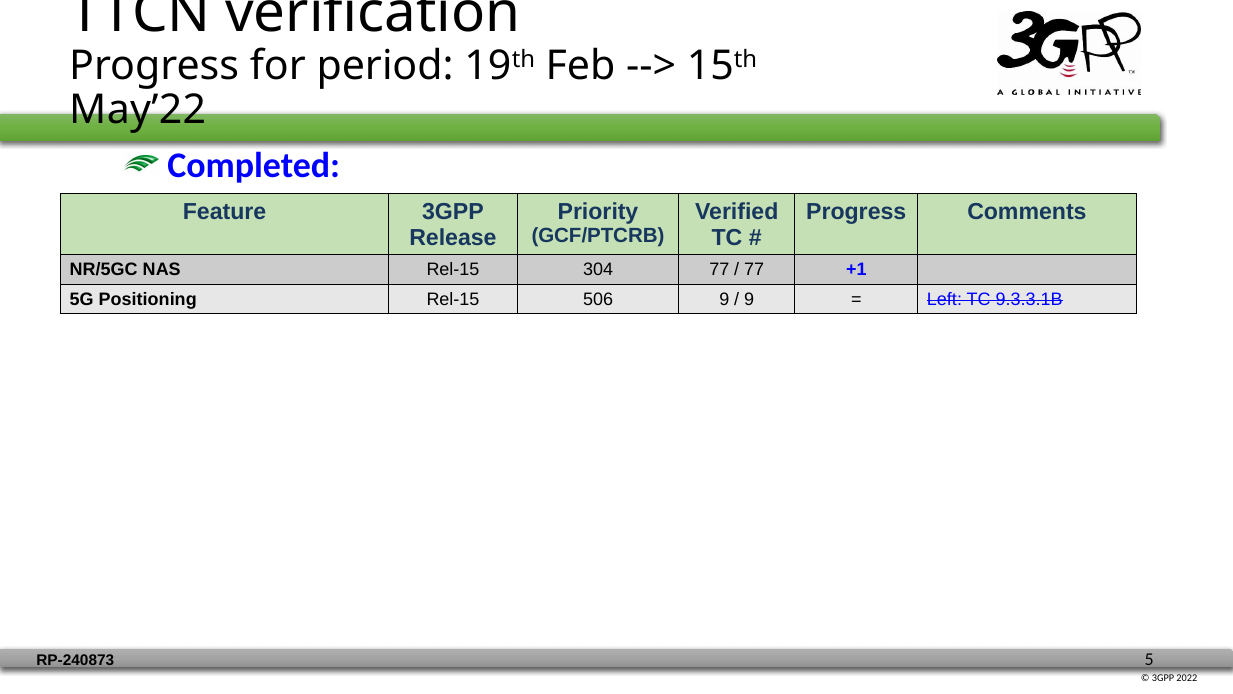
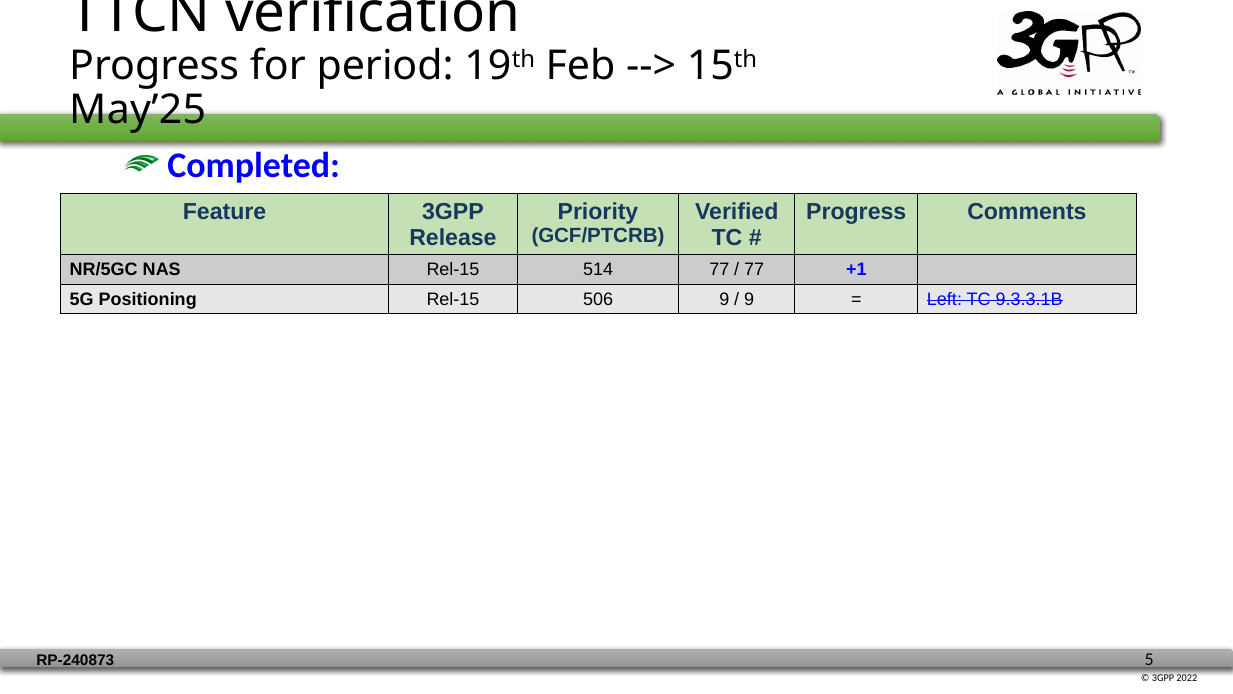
May’22: May’22 -> May’25
304: 304 -> 514
